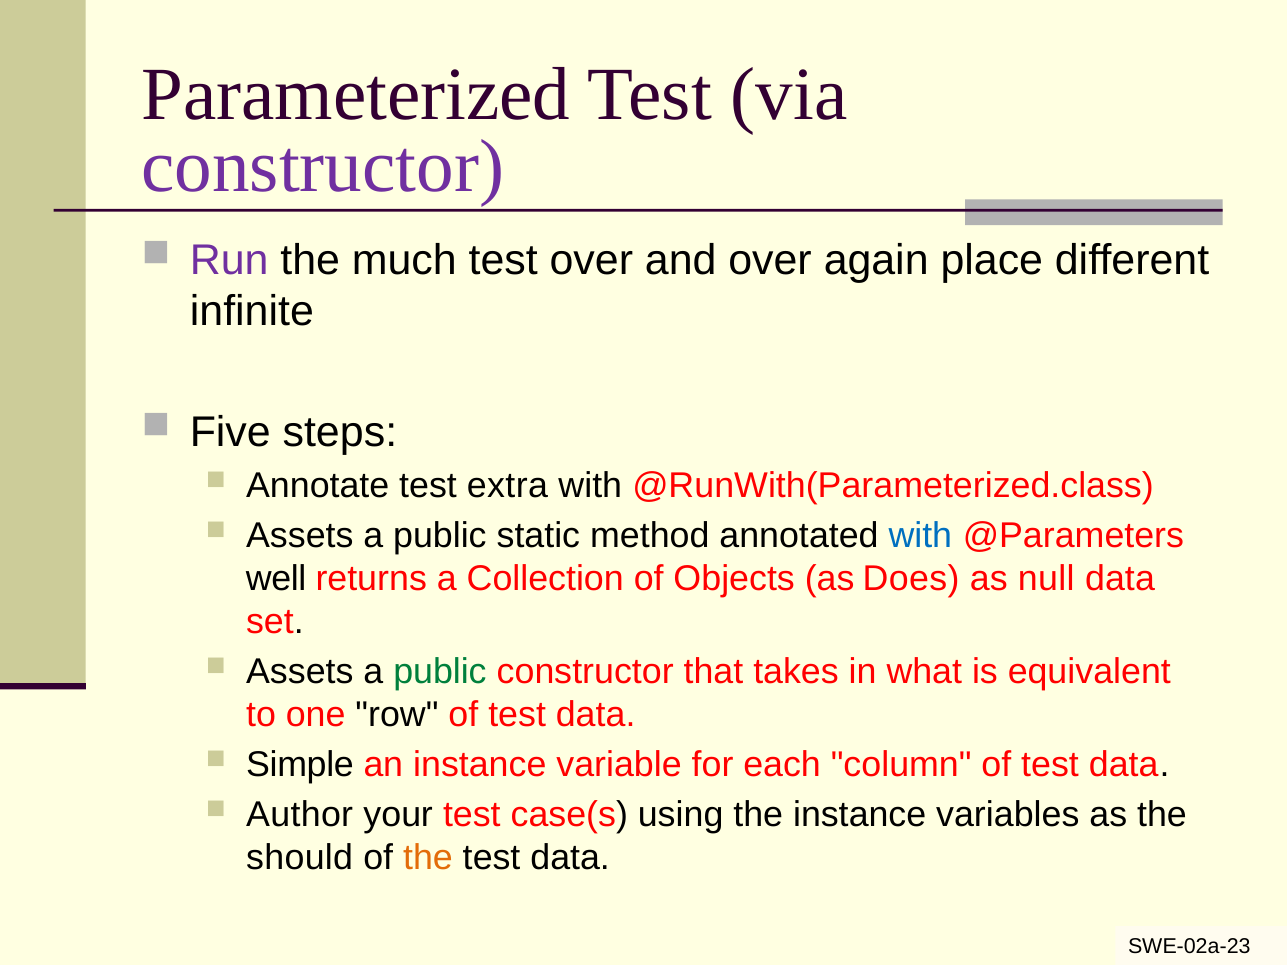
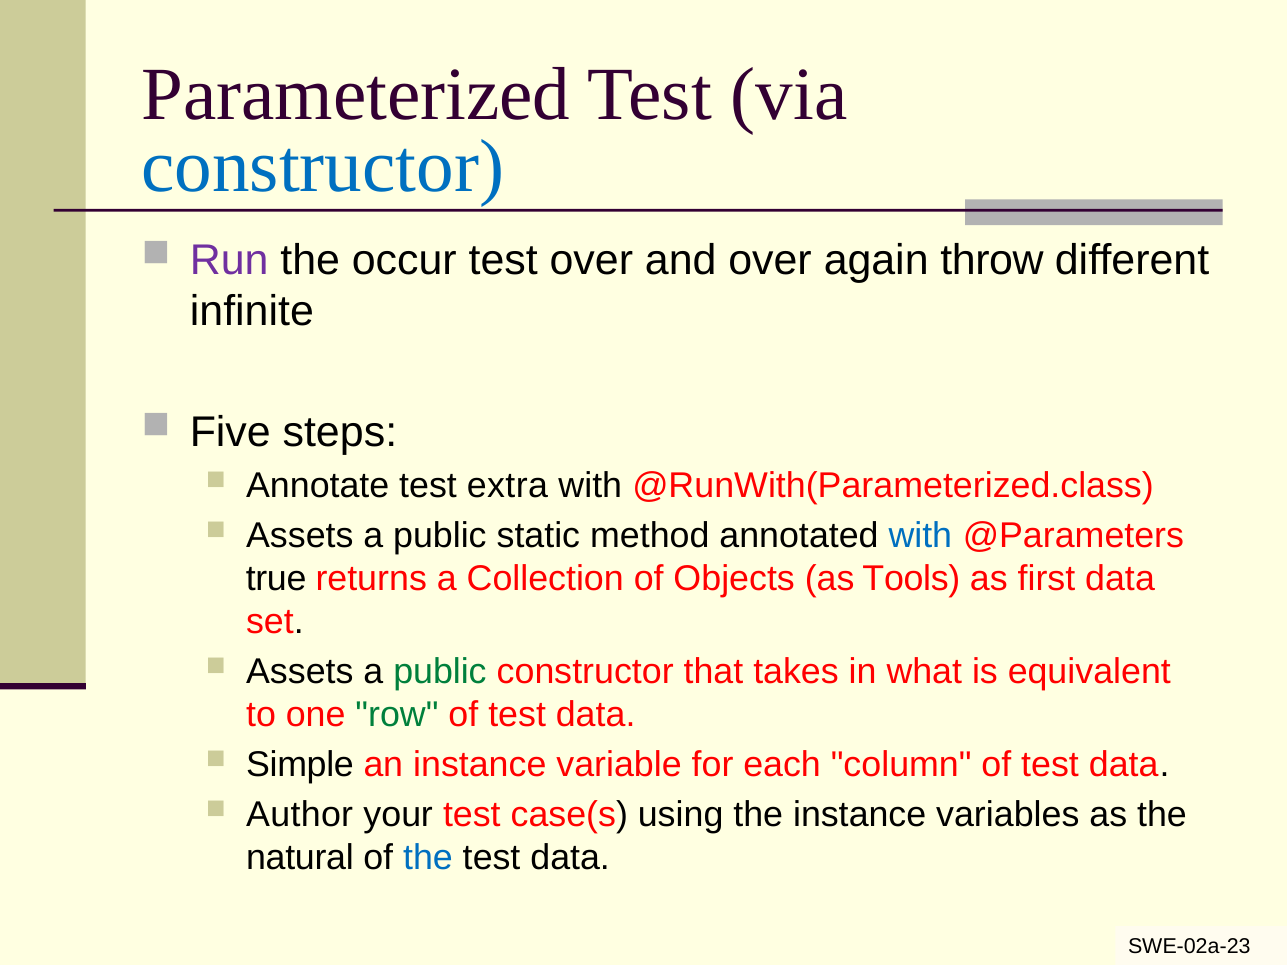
constructor at (323, 167) colour: purple -> blue
much: much -> occur
place: place -> throw
well: well -> true
Does: Does -> Tools
null: null -> first
row colour: black -> green
should: should -> natural
the at (428, 858) colour: orange -> blue
